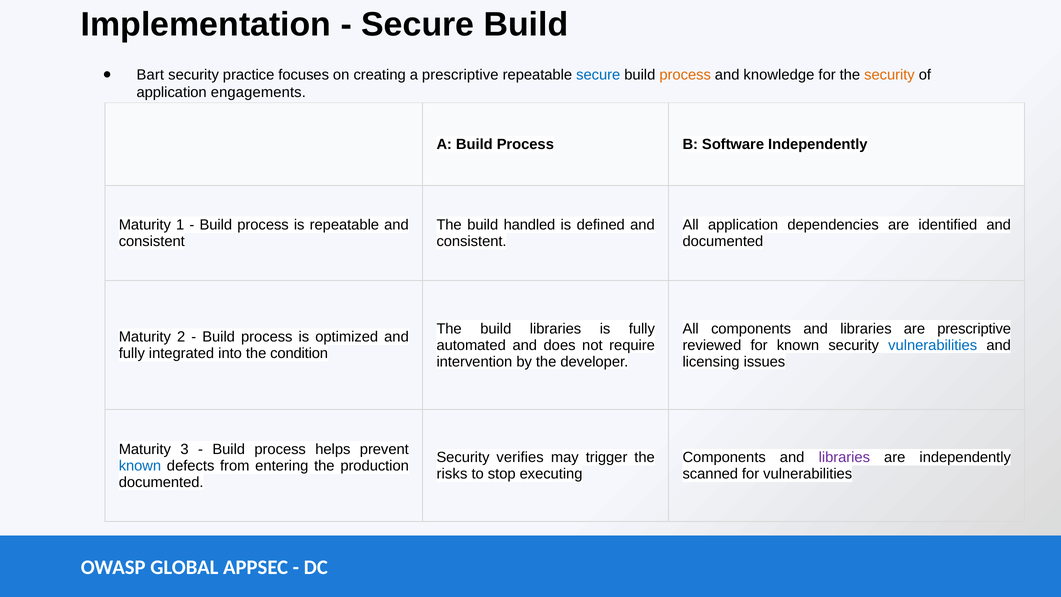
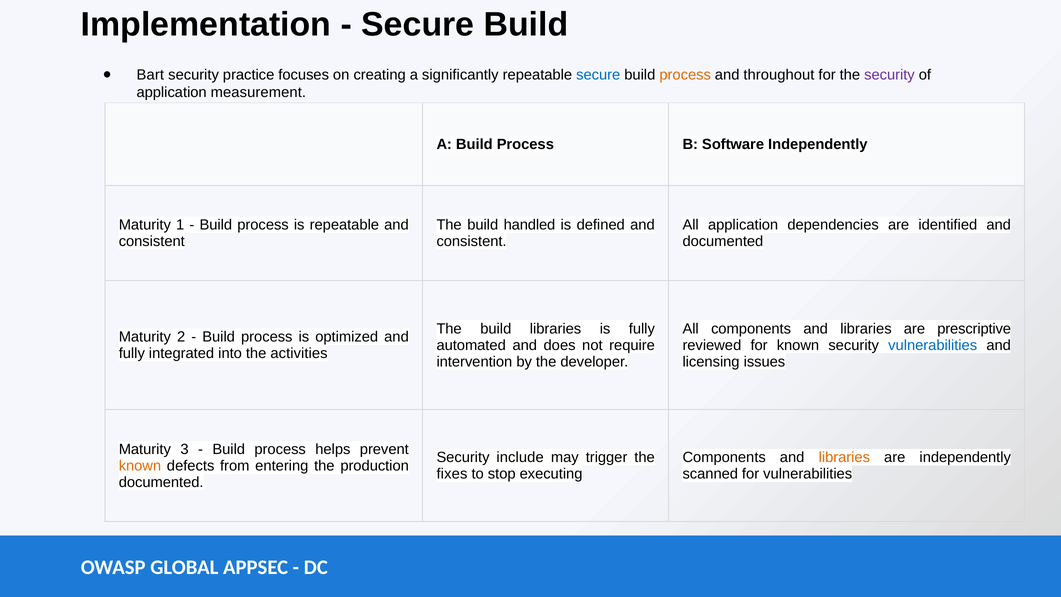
a prescriptive: prescriptive -> significantly
knowledge: knowledge -> throughout
security at (889, 75) colour: orange -> purple
engagements: engagements -> measurement
condition: condition -> activities
verifies: verifies -> include
libraries at (844, 457) colour: purple -> orange
known at (140, 466) colour: blue -> orange
risks: risks -> fixes
